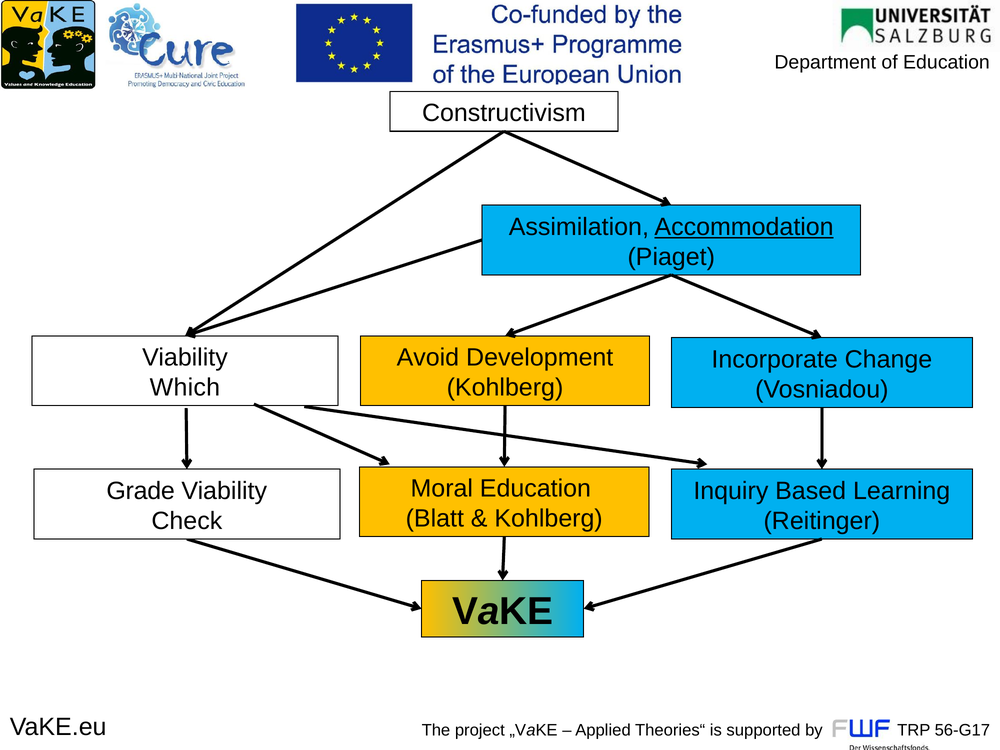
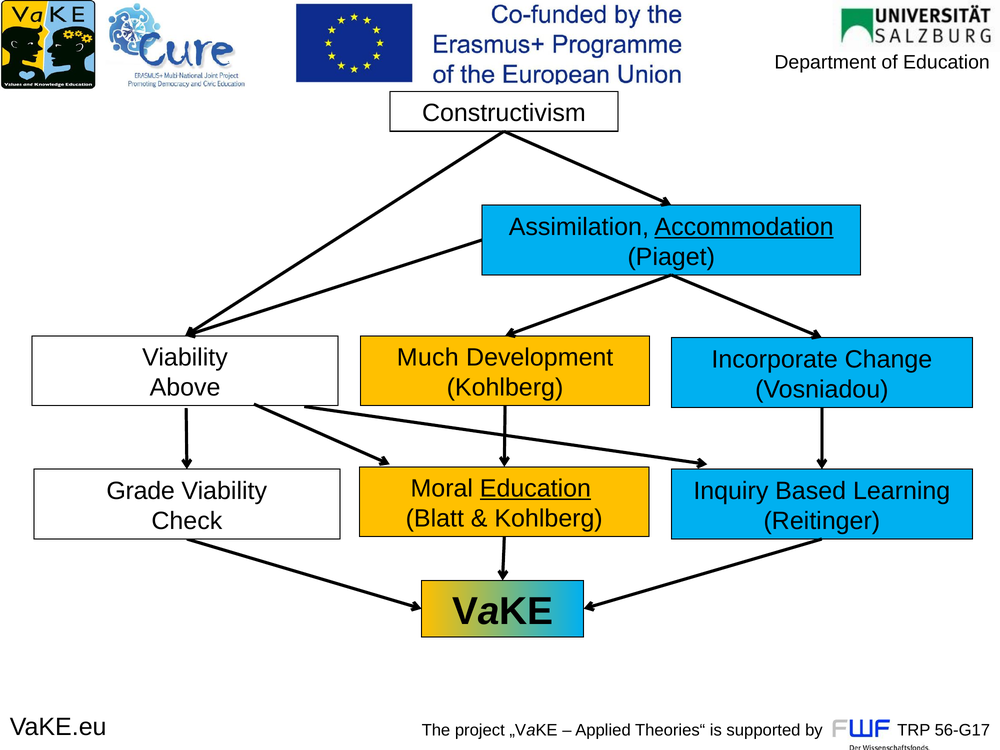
Avoid: Avoid -> Much
Which: Which -> Above
Education at (535, 488) underline: none -> present
